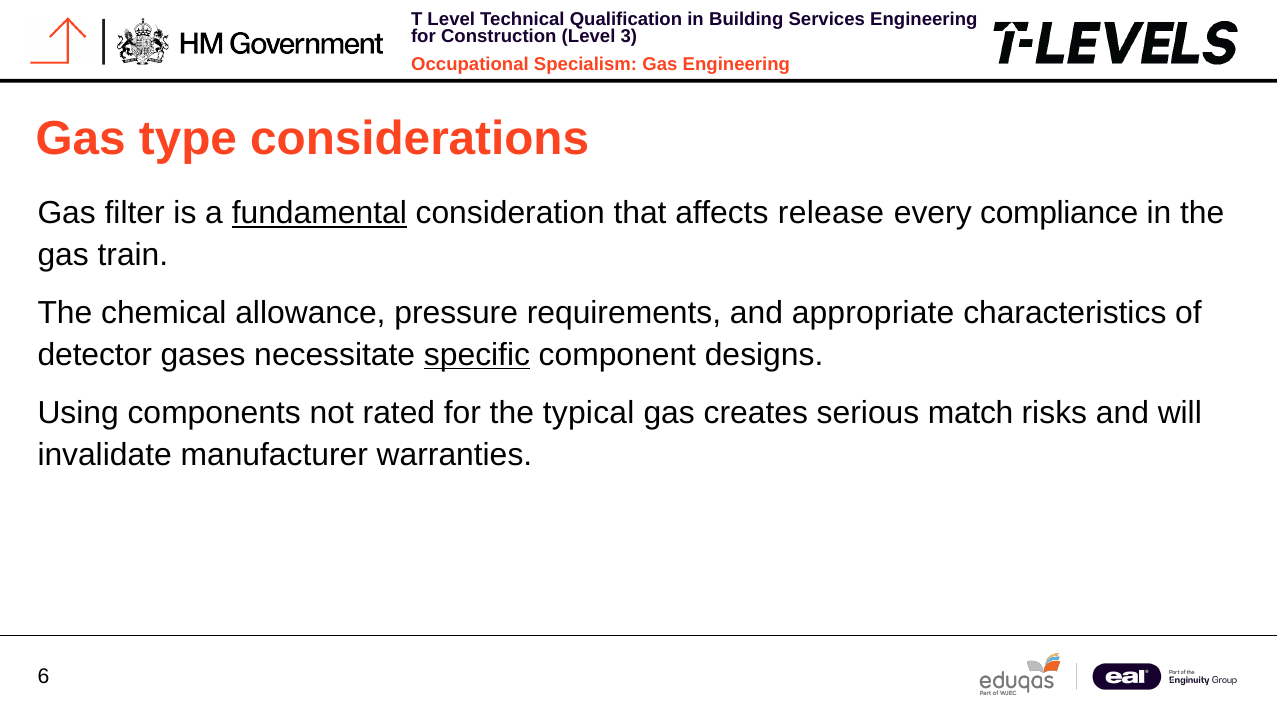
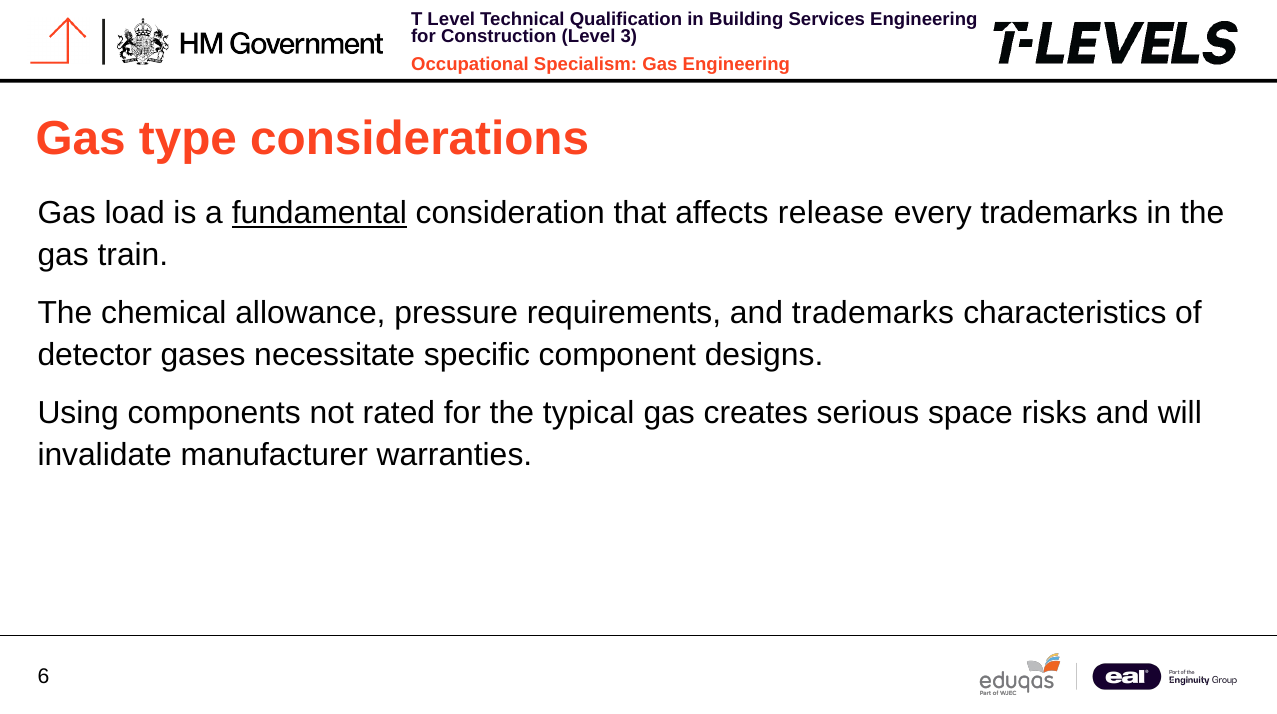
filter: filter -> load
every compliance: compliance -> trademarks
and appropriate: appropriate -> trademarks
specific underline: present -> none
match: match -> space
